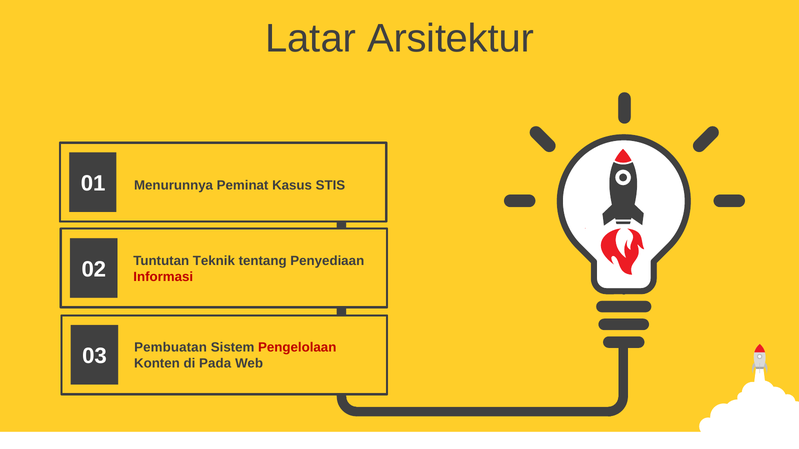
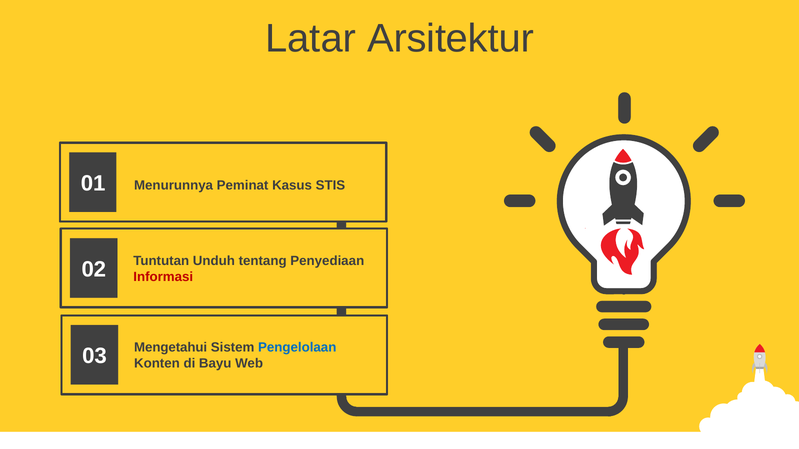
Teknik: Teknik -> Unduh
Pembuatan: Pembuatan -> Mengetahui
Pengelolaan colour: red -> blue
Pada: Pada -> Bayu
